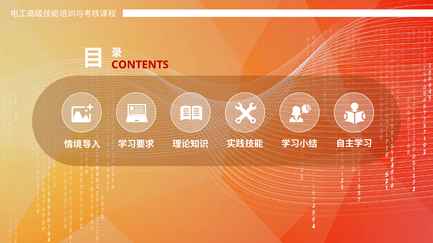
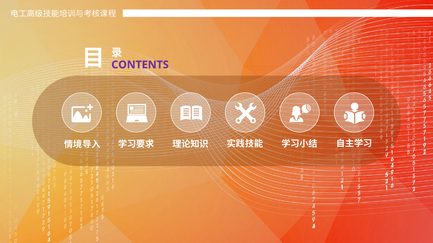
CONTENTS colour: red -> purple
